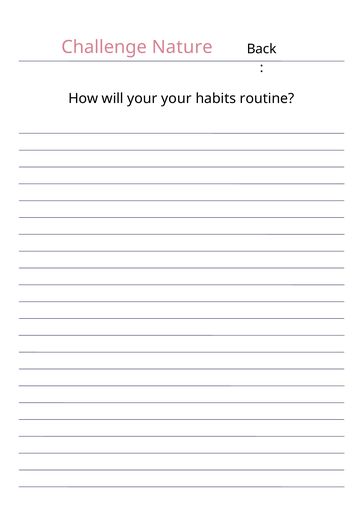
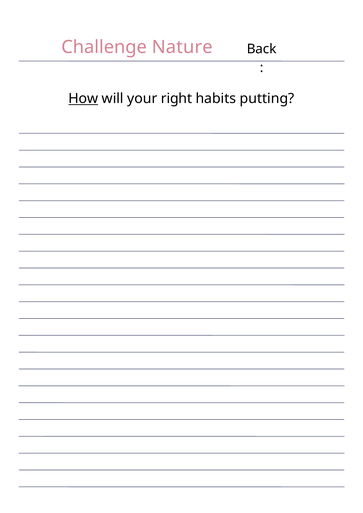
How underline: none -> present
your your: your -> right
routine: routine -> putting
